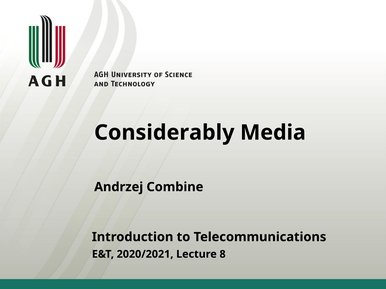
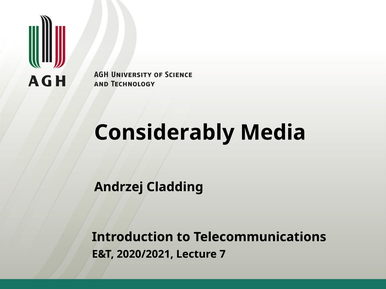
Combine: Combine -> Cladding
8: 8 -> 7
